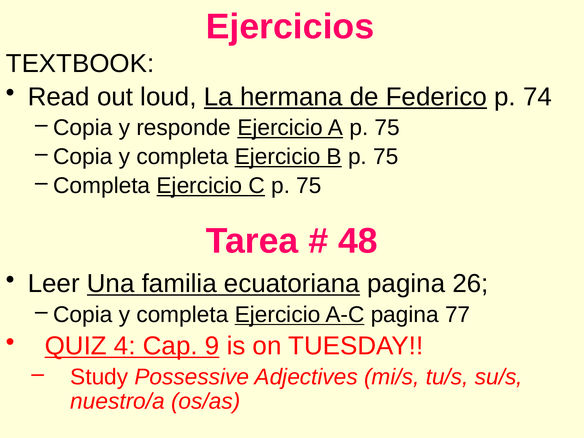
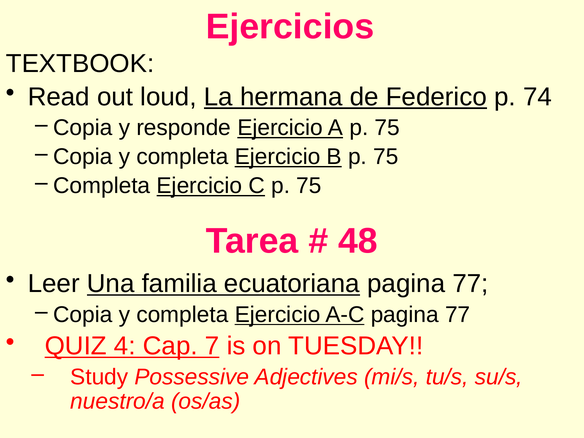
ecuatoriana pagina 26: 26 -> 77
9: 9 -> 7
